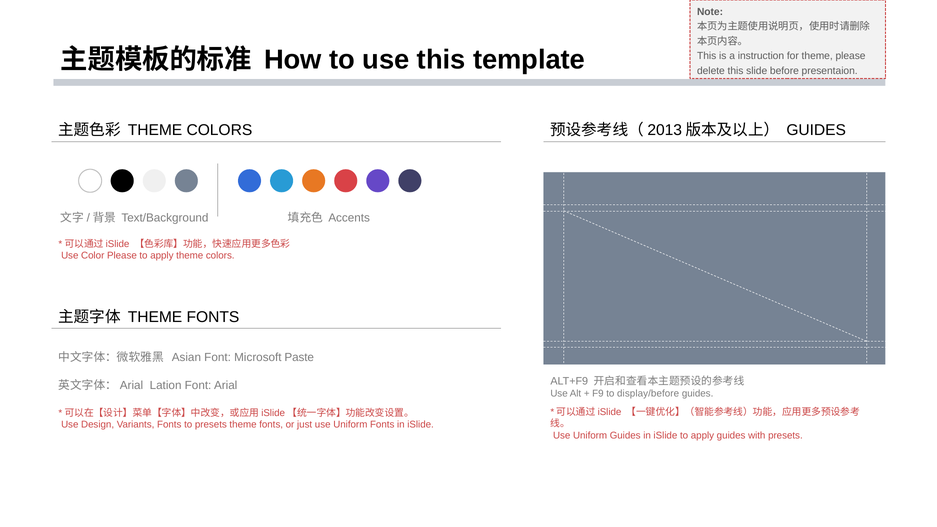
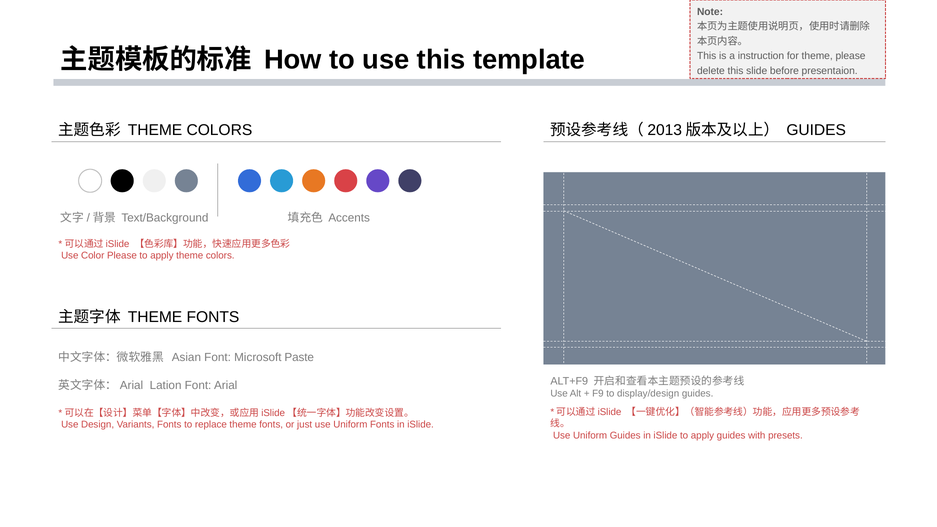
display/before: display/before -> display/design
to presets: presets -> replace
